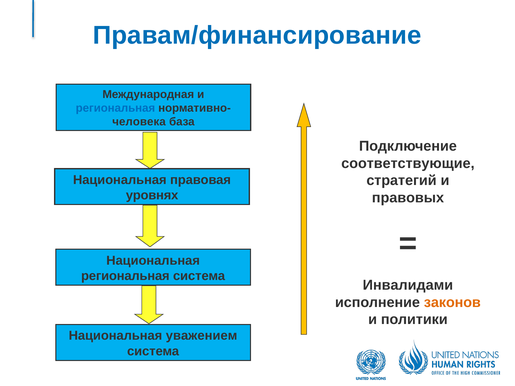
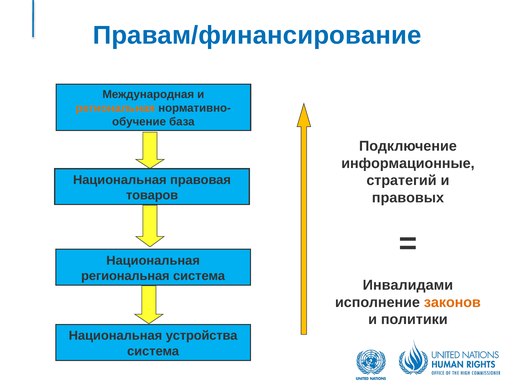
региональная at (115, 108) colour: blue -> orange
человека: человека -> обучение
соответствующие: соответствующие -> информационные
уровнях: уровнях -> товаров
уважением: уважением -> устройства
